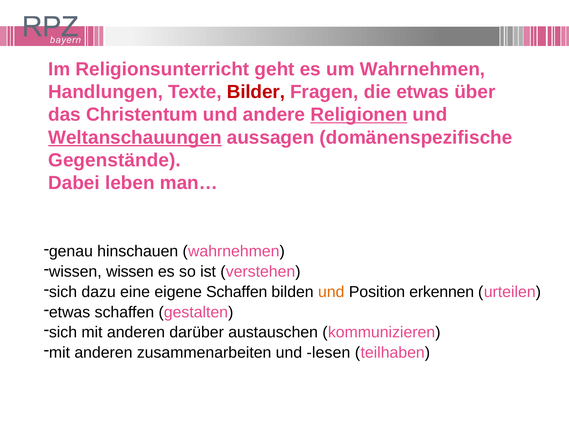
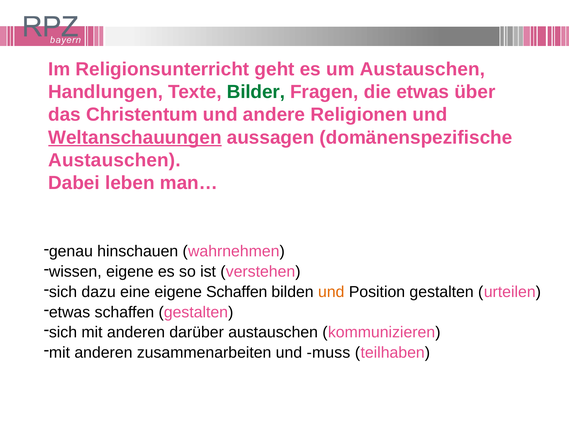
um Wahrnehmen: Wahrnehmen -> Austauschen
Bilder colour: red -> green
Religionen underline: present -> none
Gegenstände at (114, 160): Gegenstände -> Austauschen
wissen wissen: wissen -> eigene
Position erkennen: erkennen -> gestalten
lesen: lesen -> muss
